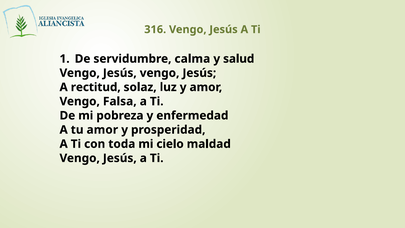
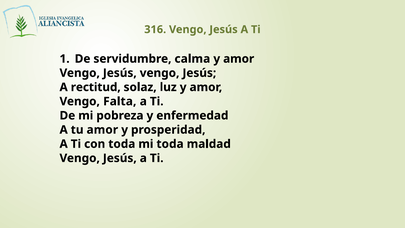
salud at (239, 59): salud -> amor
Falsa: Falsa -> Falta
mi cielo: cielo -> toda
